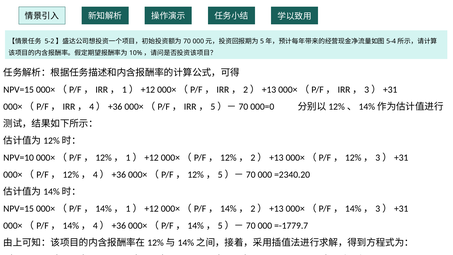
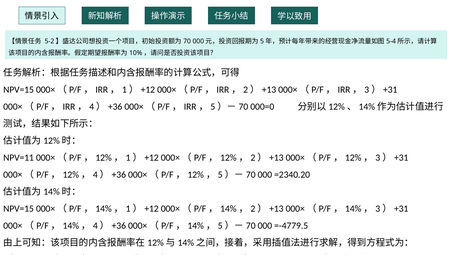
NPV=10: NPV=10 -> NPV=11
=-1779.7: =-1779.7 -> =-4779.5
